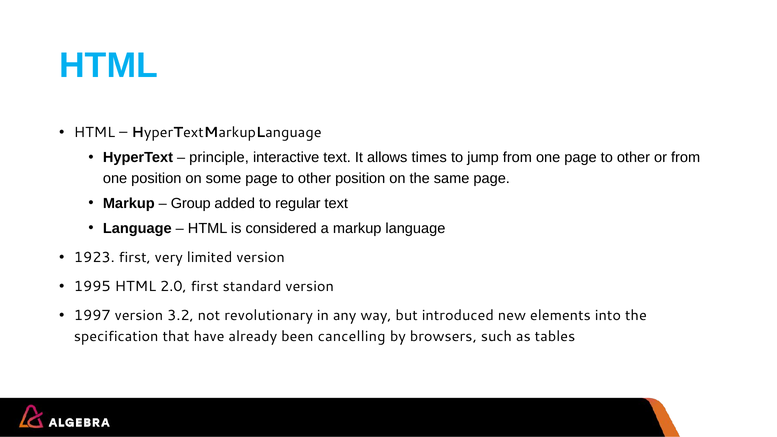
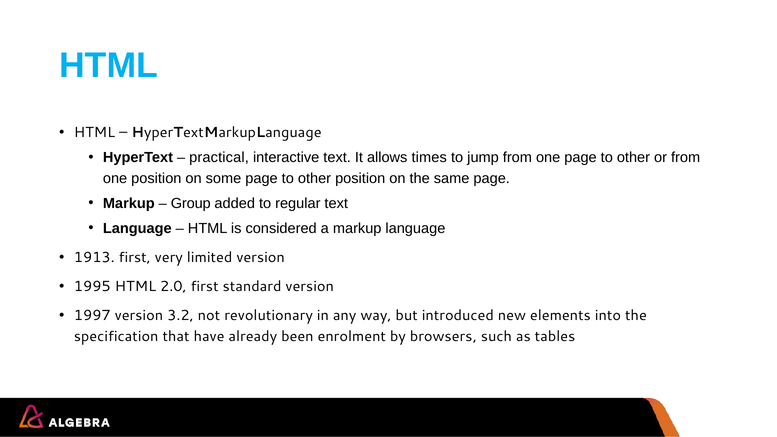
principle: principle -> practical
1923: 1923 -> 1913
cancelling: cancelling -> enrolment
